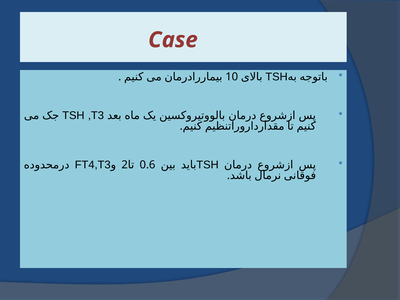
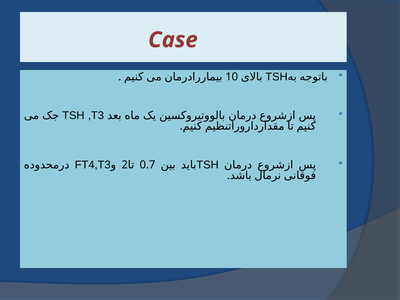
0.6: 0.6 -> 0.7
